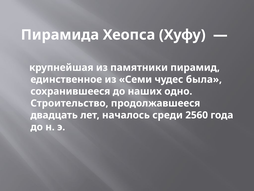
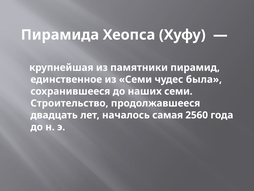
наших одно: одно -> семи
среди: среди -> самая
